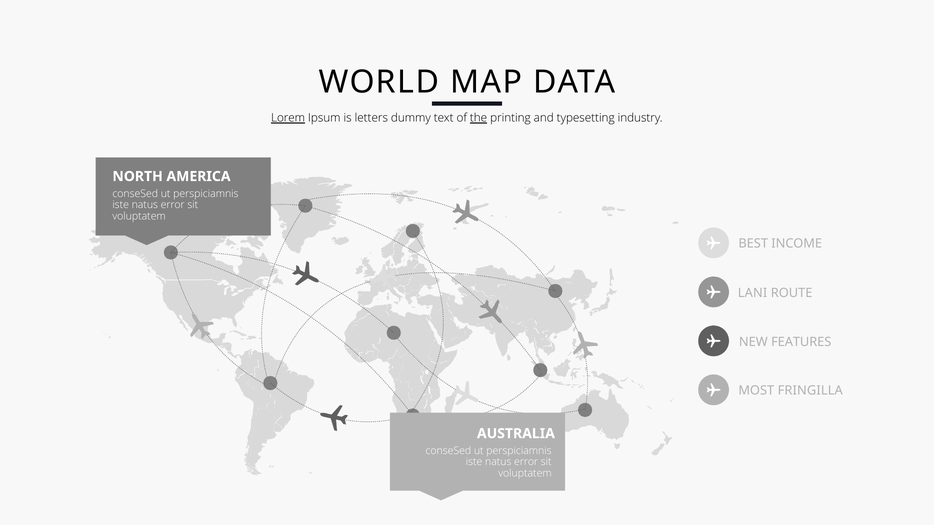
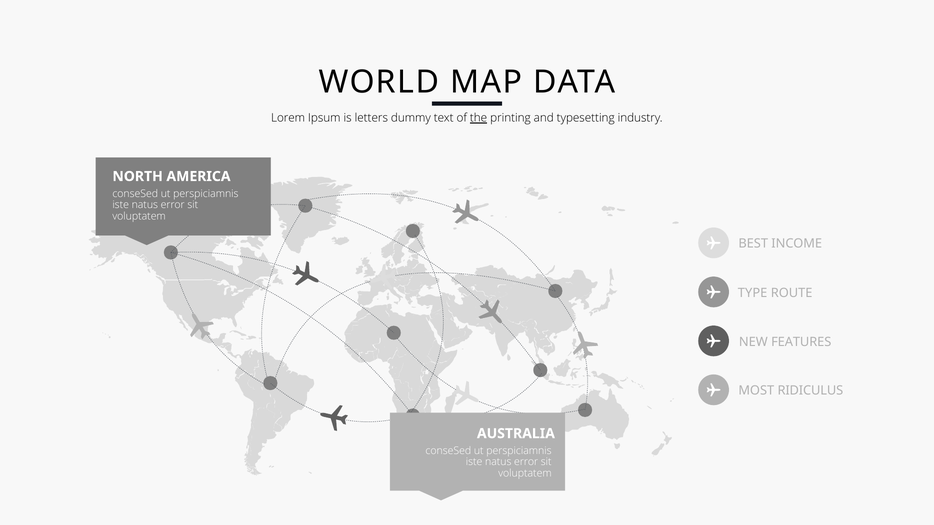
Lorem underline: present -> none
LANI: LANI -> TYPE
FRINGILLA: FRINGILLA -> RIDICULUS
